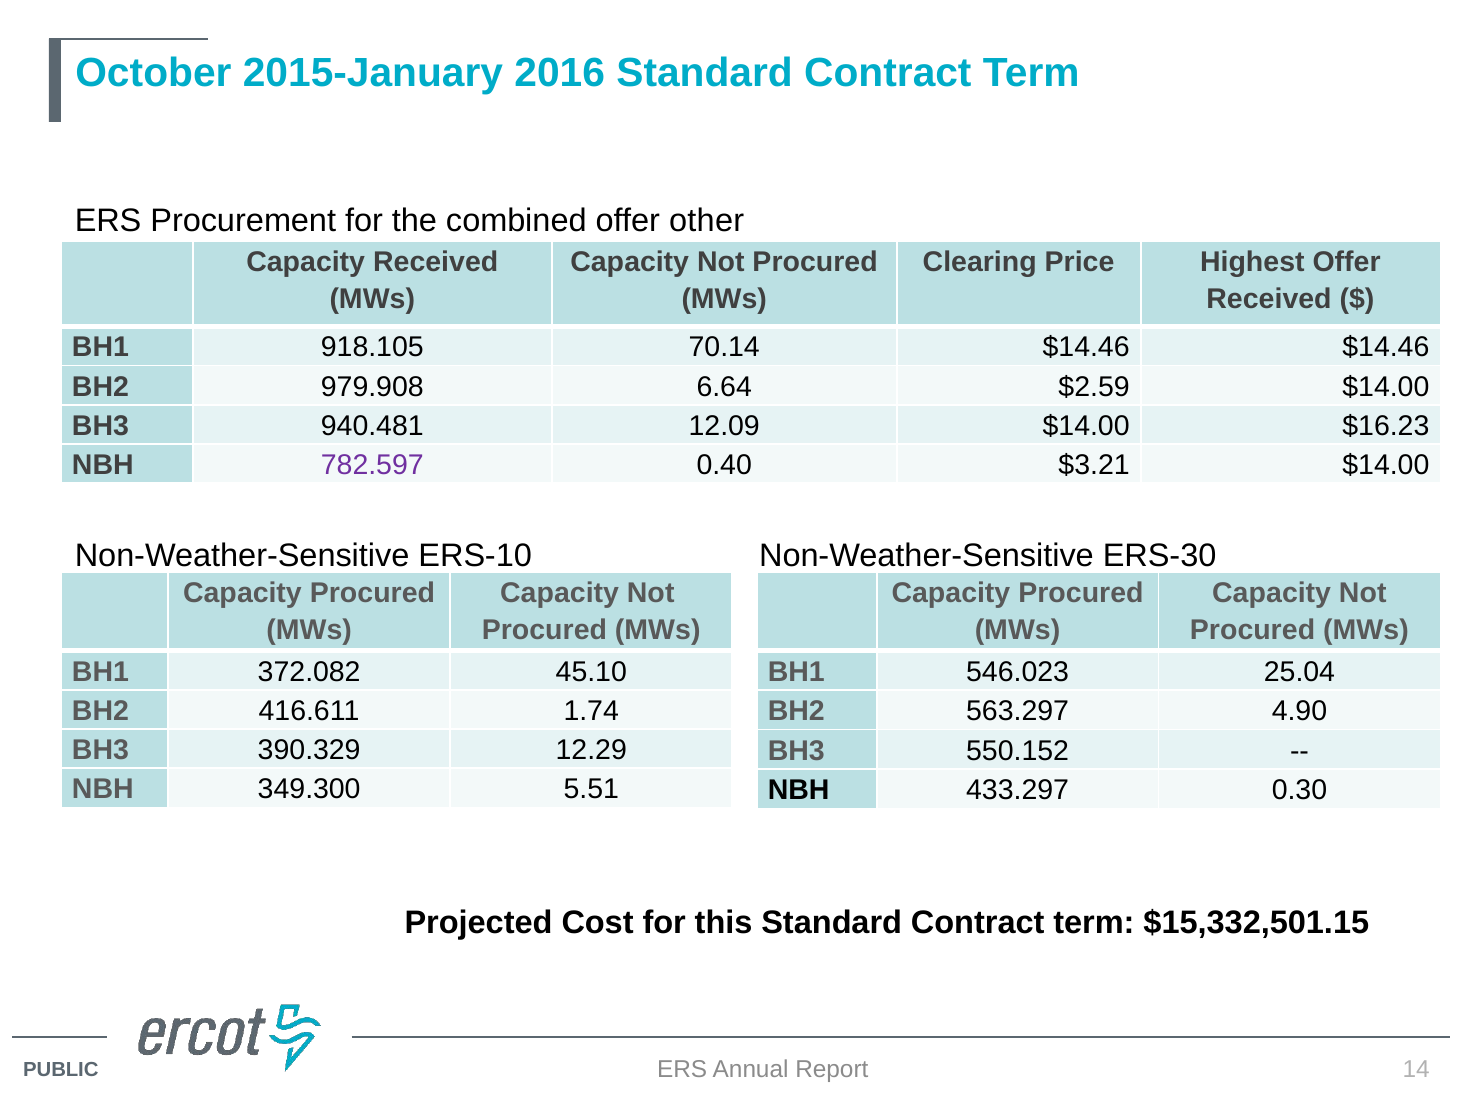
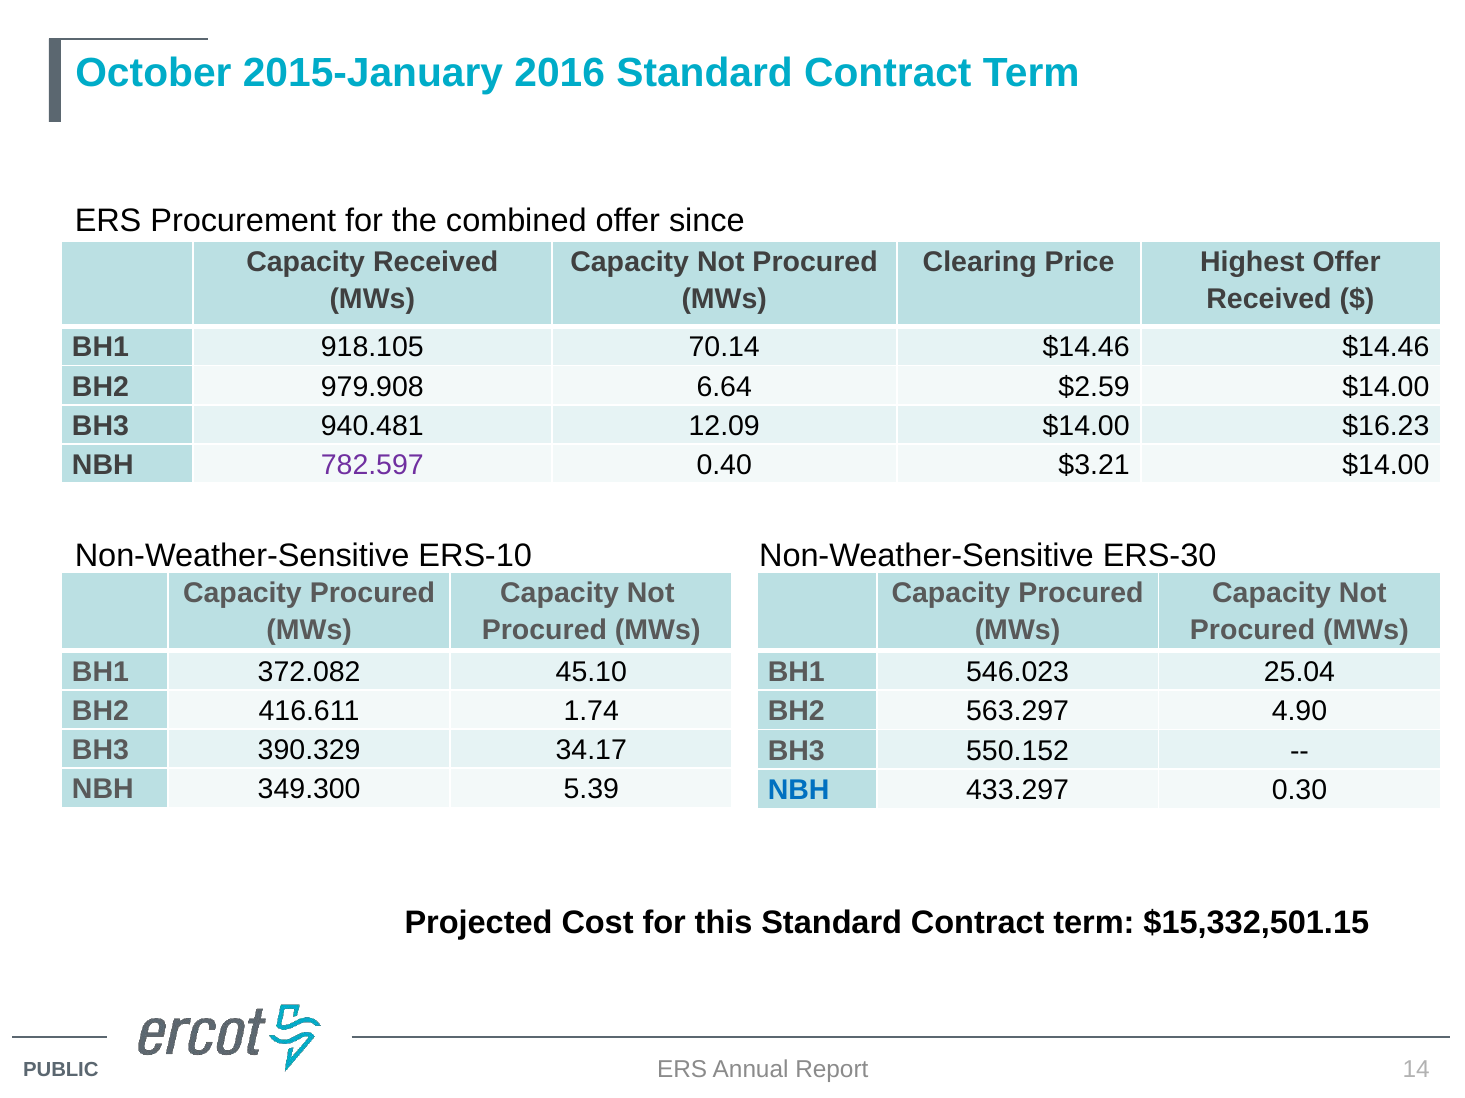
other: other -> since
12.29: 12.29 -> 34.17
5.51: 5.51 -> 5.39
NBH at (799, 791) colour: black -> blue
